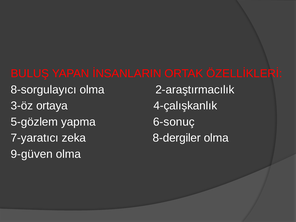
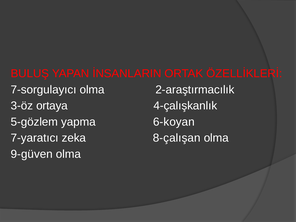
8-sorgulayıcı: 8-sorgulayıcı -> 7-sorgulayıcı
6-sonuç: 6-sonuç -> 6-koyan
8-dergiler: 8-dergiler -> 8-çalışan
